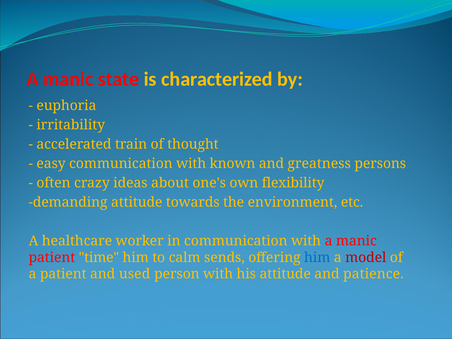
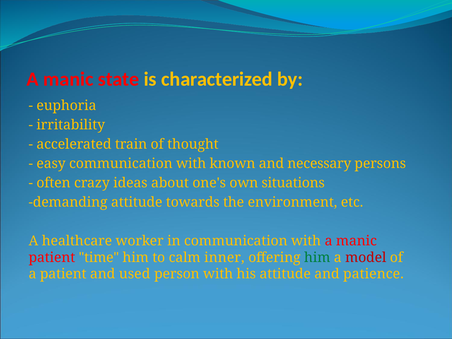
greatness: greatness -> necessary
flexibility: flexibility -> situations
sends: sends -> inner
him at (317, 258) colour: blue -> green
